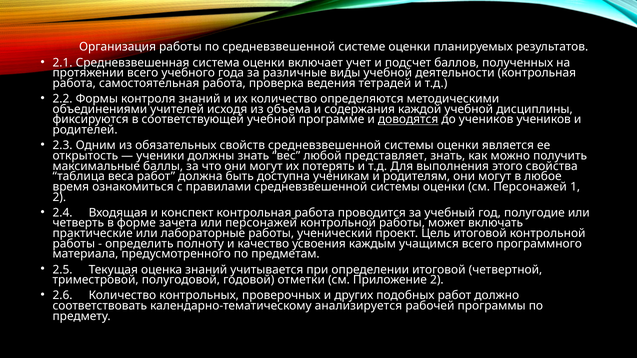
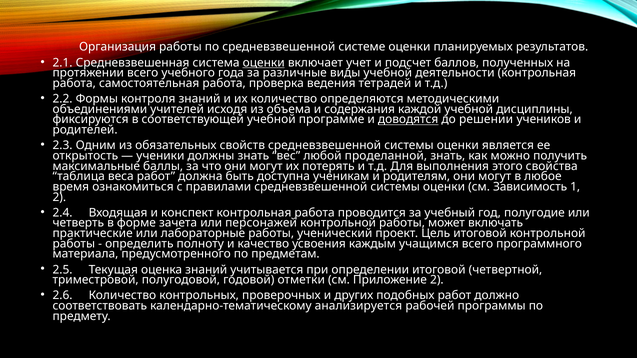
оценки at (264, 63) underline: none -> present
до учеников: учеников -> решении
представляет: представляет -> проделанной
см Персонажей: Персонажей -> Зависимость
